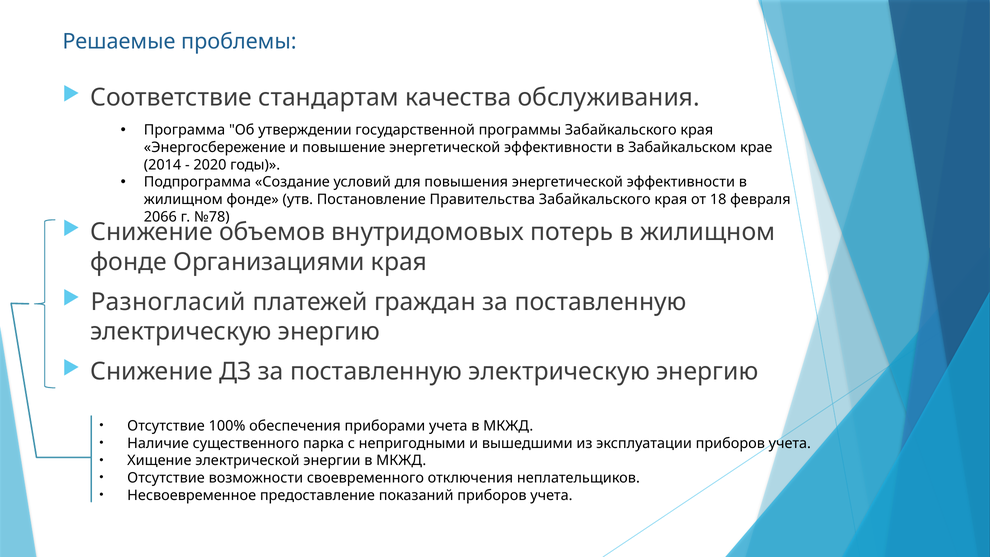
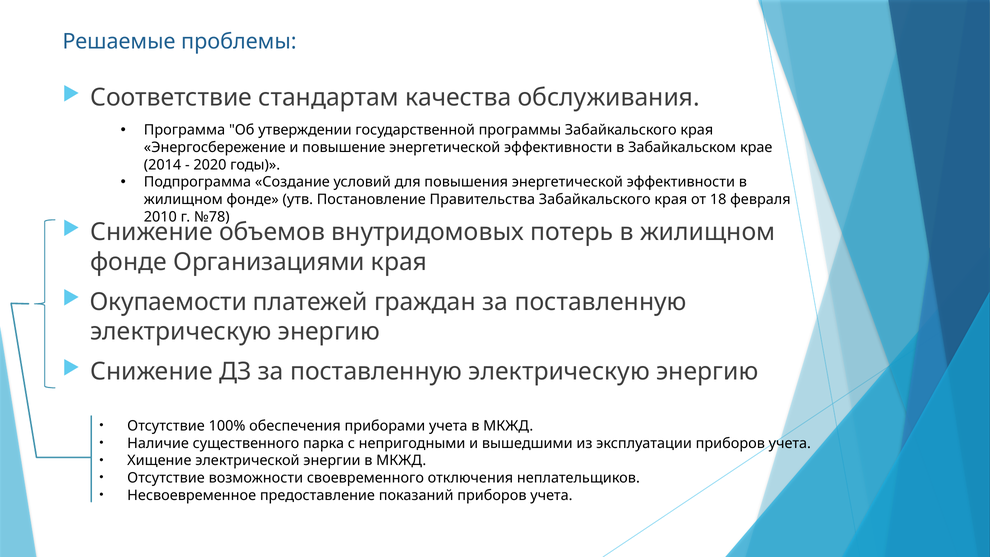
2066: 2066 -> 2010
Разногласий: Разногласий -> Окупаемости
